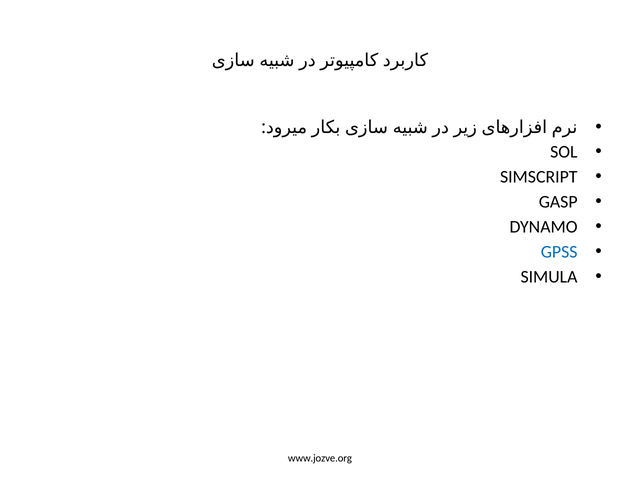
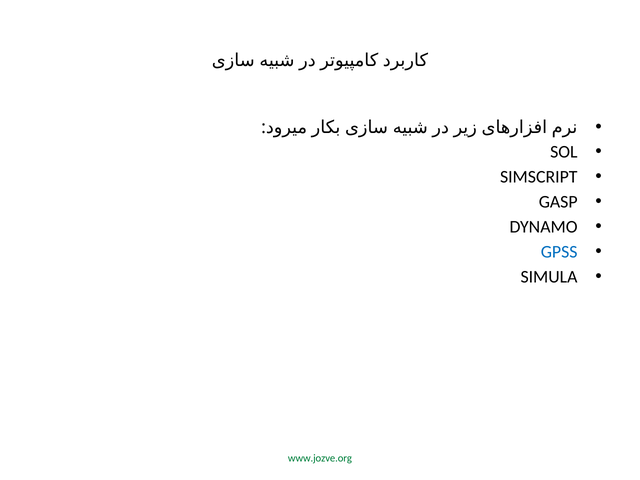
www.jozve.org colour: black -> green
